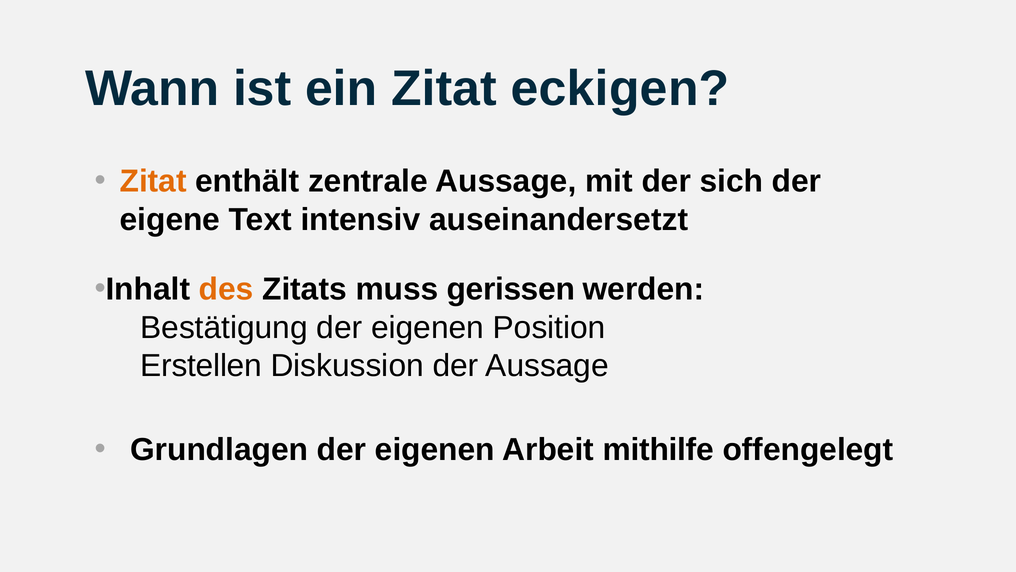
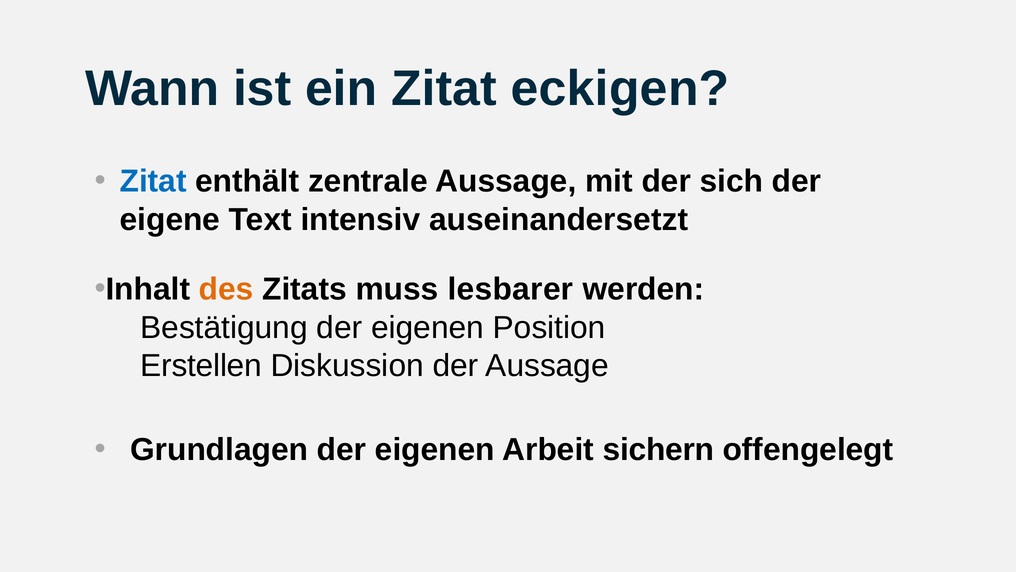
Zitat at (153, 181) colour: orange -> blue
gerissen: gerissen -> lesbarer
mithilfe: mithilfe -> sichern
